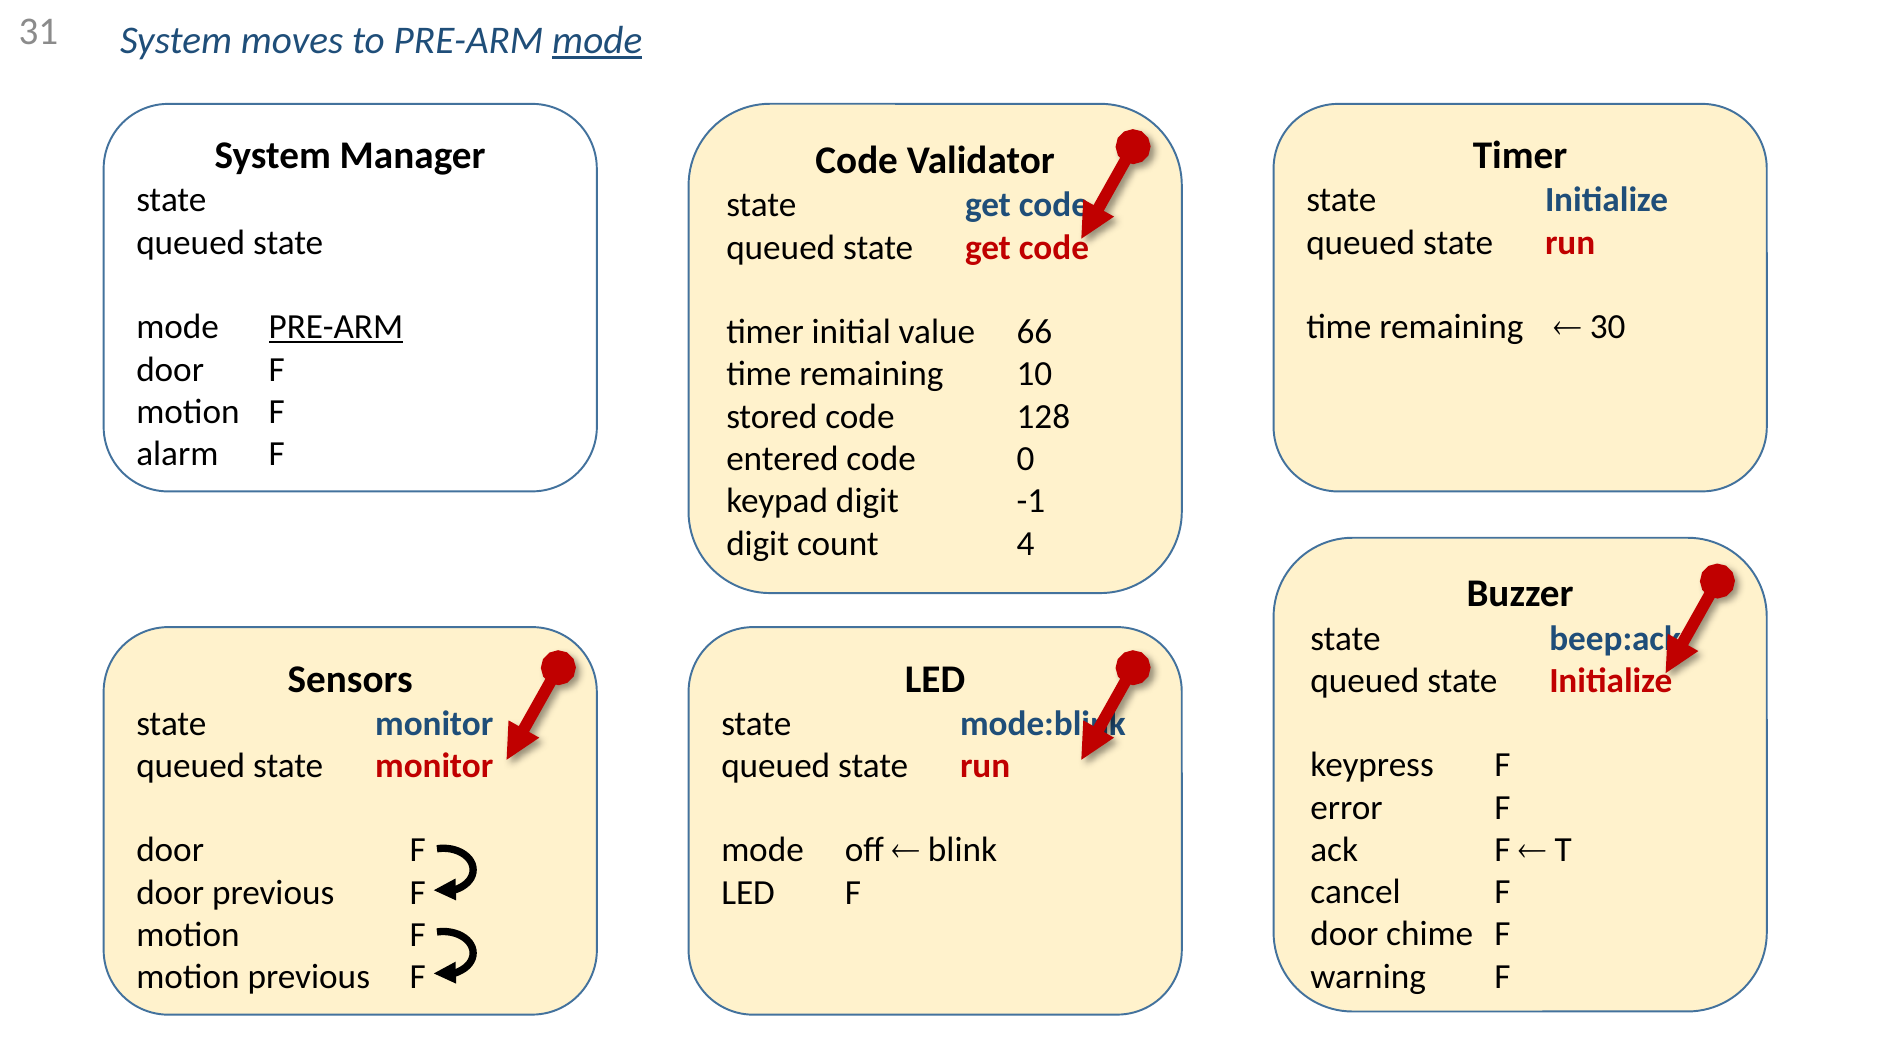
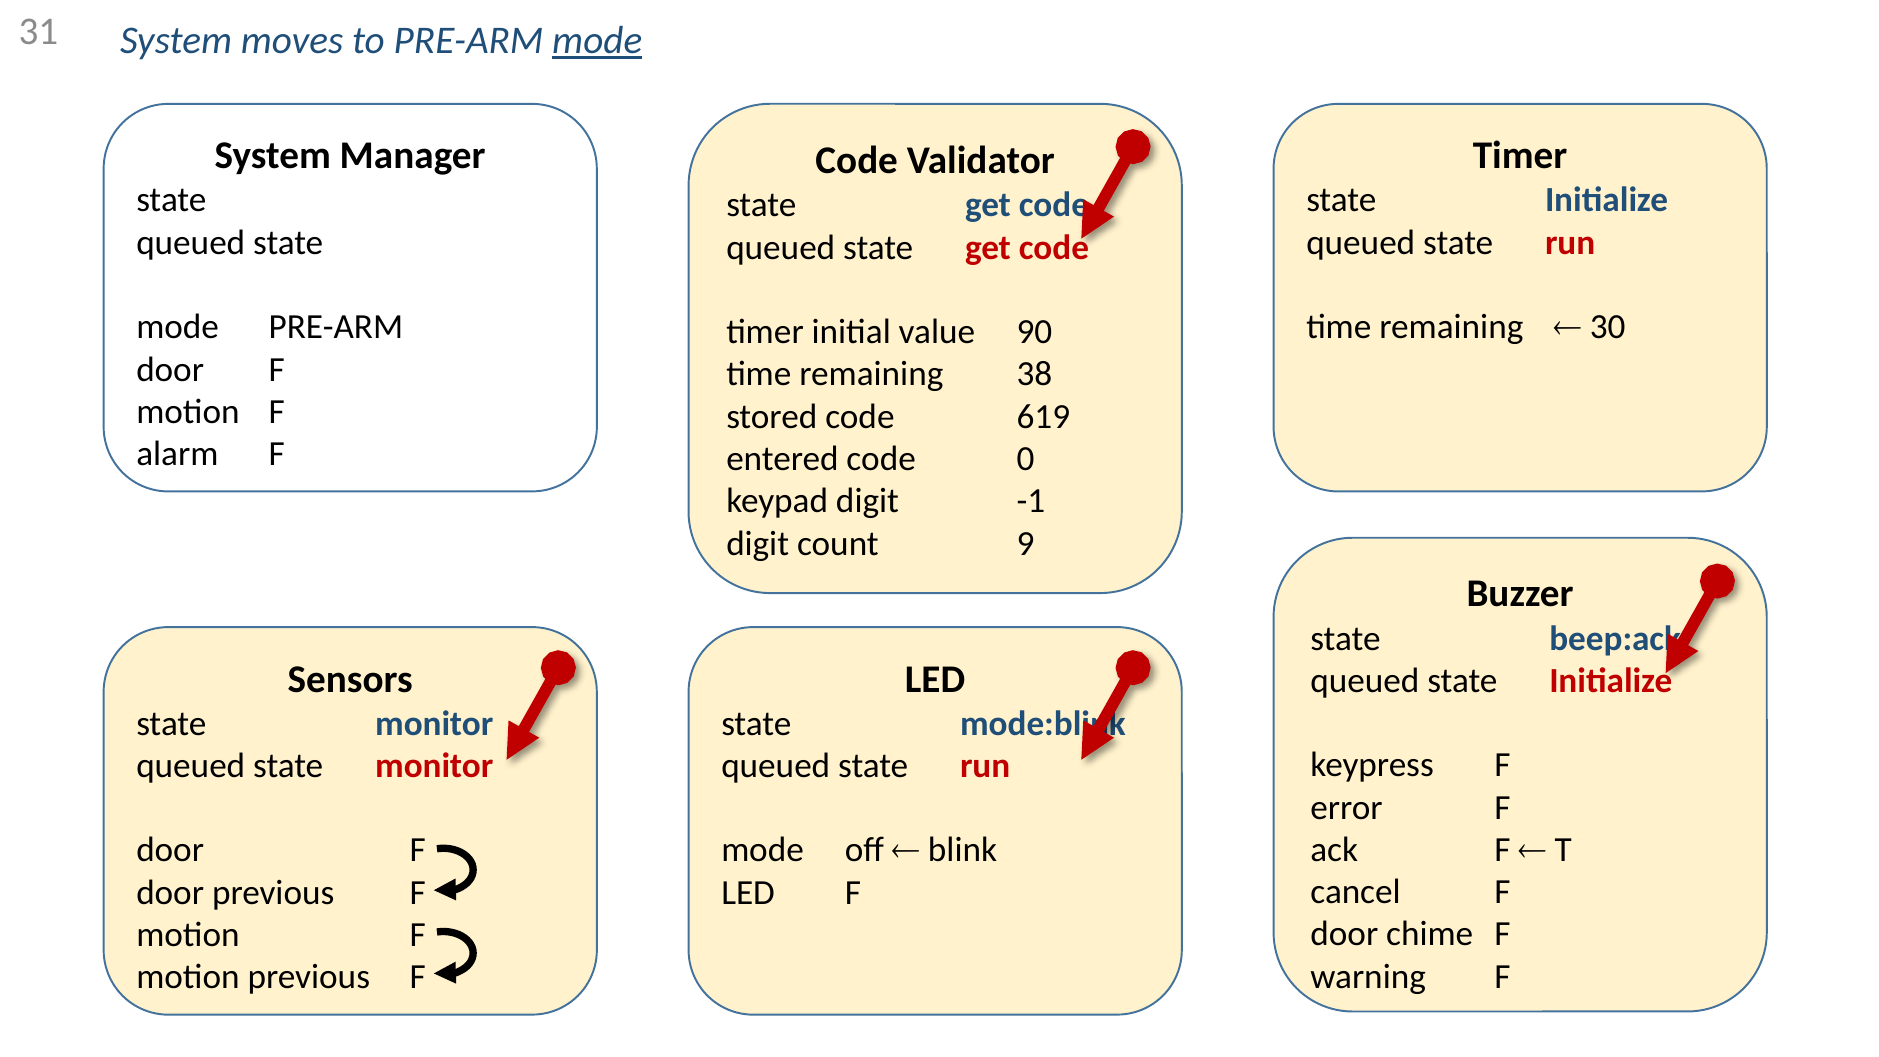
PRE-ARM at (336, 327) underline: present -> none
66: 66 -> 90
10: 10 -> 38
128: 128 -> 619
4: 4 -> 9
